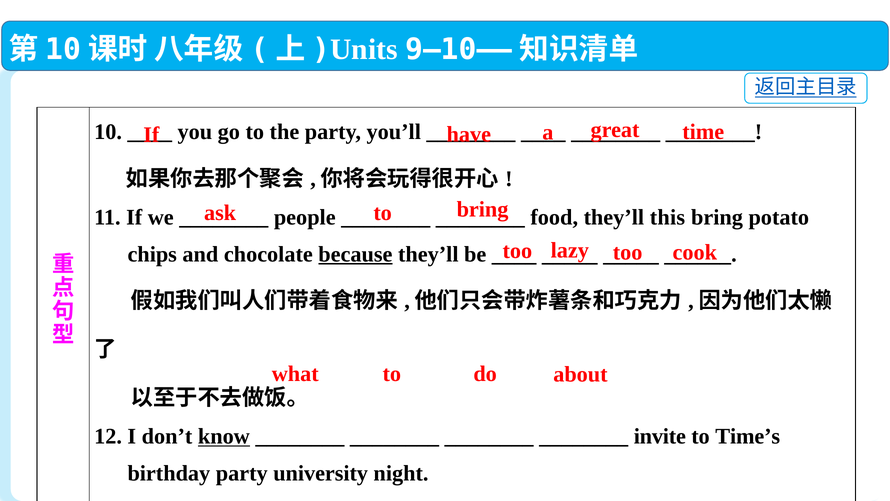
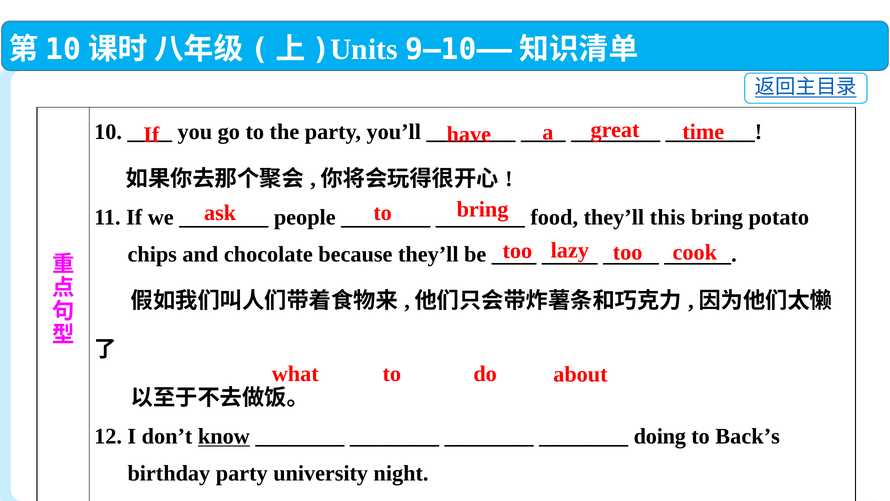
because underline: present -> none
invite: invite -> doing
Time’s: Time’s -> Back’s
